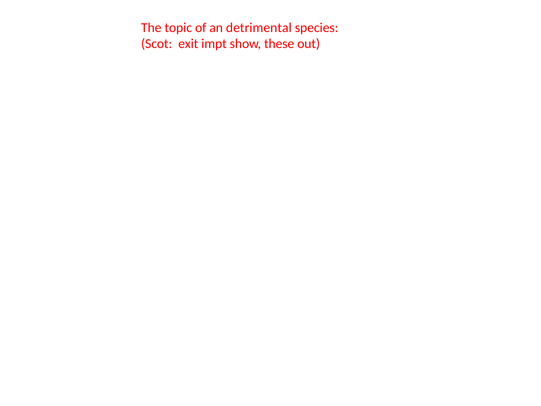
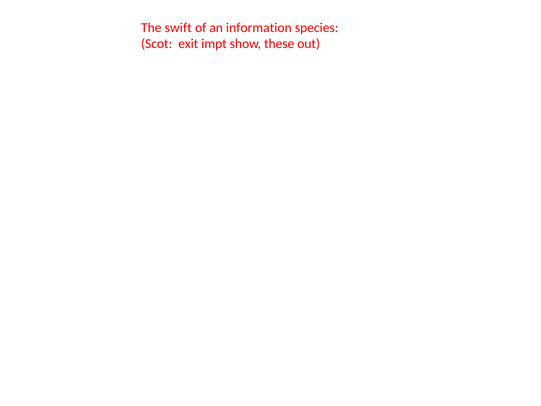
topic: topic -> swift
detrimental: detrimental -> information
